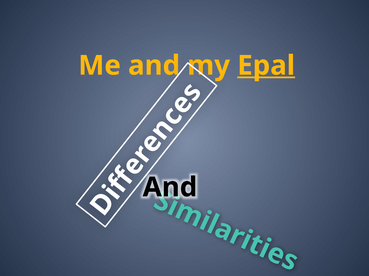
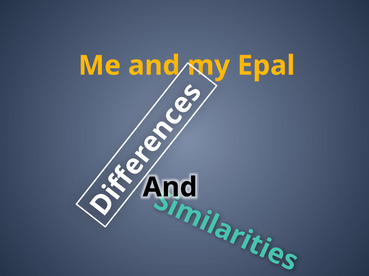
Epal underline: present -> none
